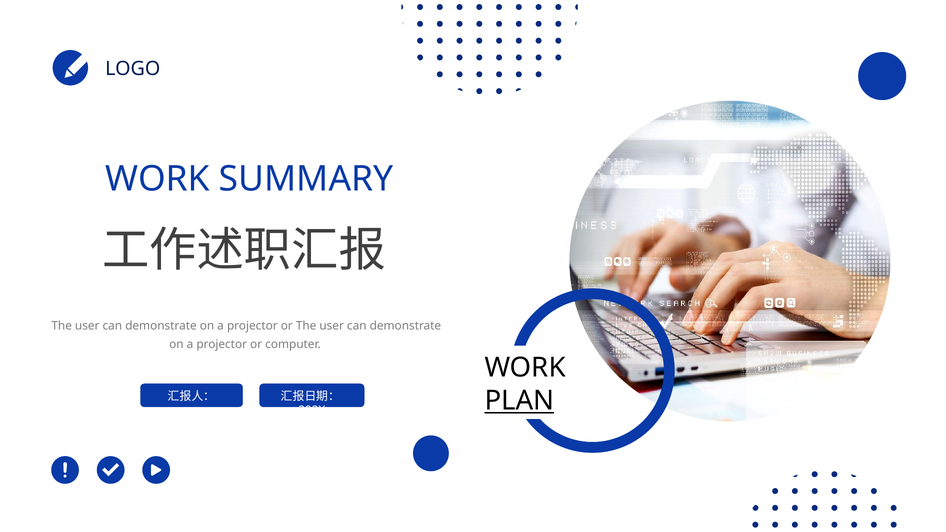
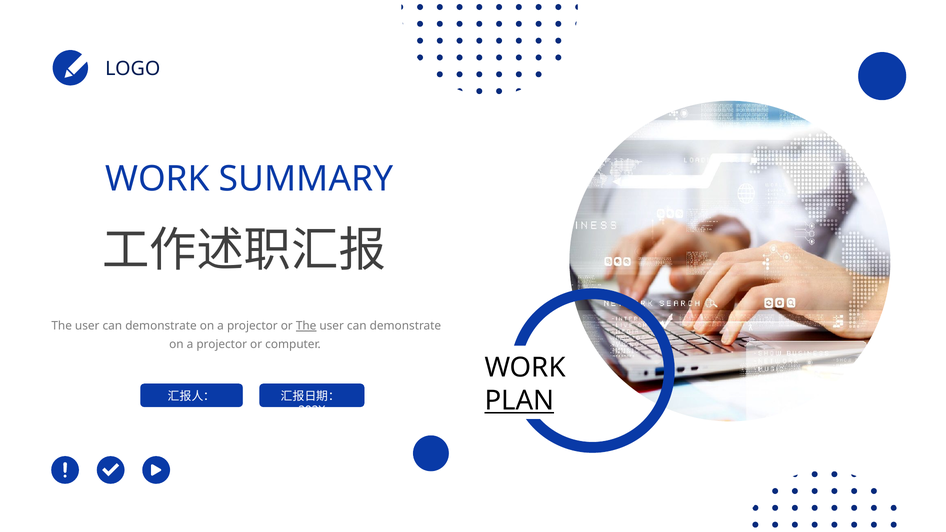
The at (306, 326) underline: none -> present
